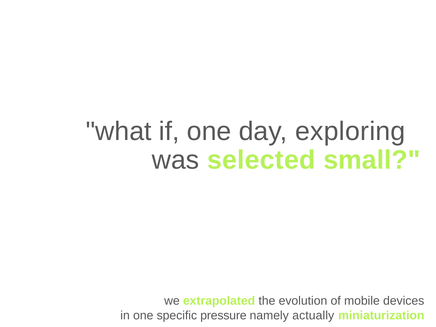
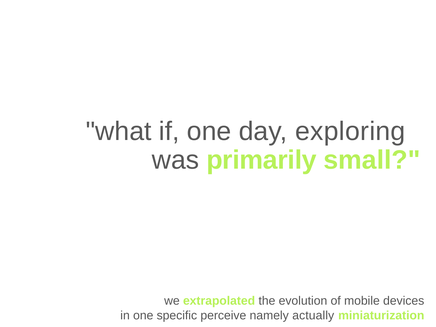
selected: selected -> primarily
pressure: pressure -> perceive
